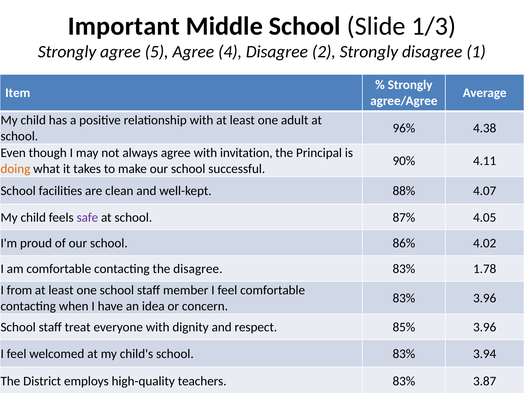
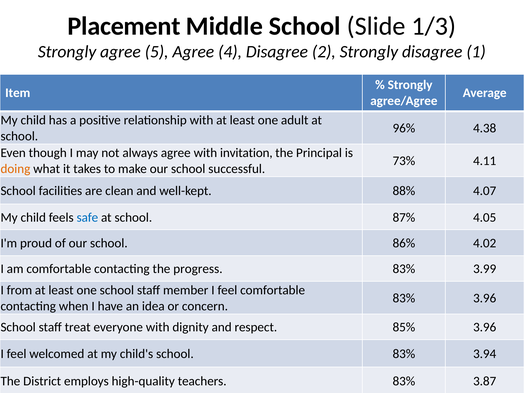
Important: Important -> Placement
90%: 90% -> 73%
safe colour: purple -> blue
the disagree: disagree -> progress
1.78: 1.78 -> 3.99
